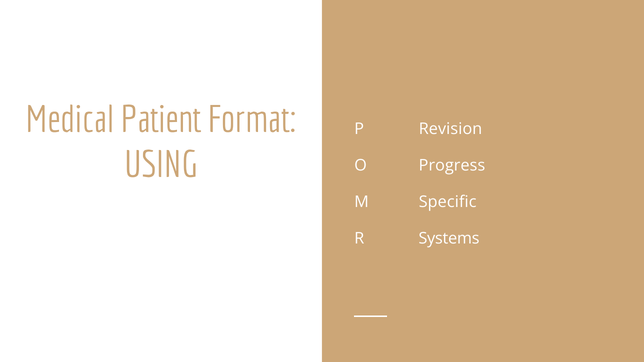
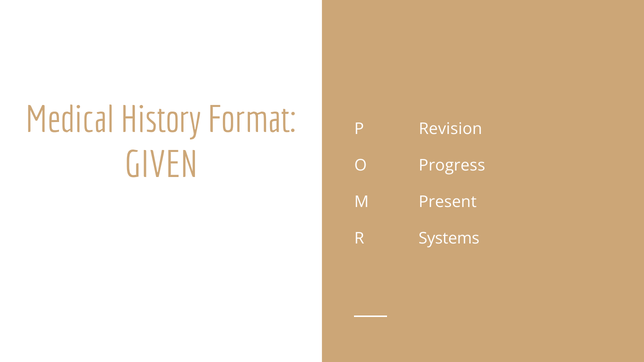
Patient: Patient -> History
USING: USING -> GIVEN
Specific: Specific -> Present
